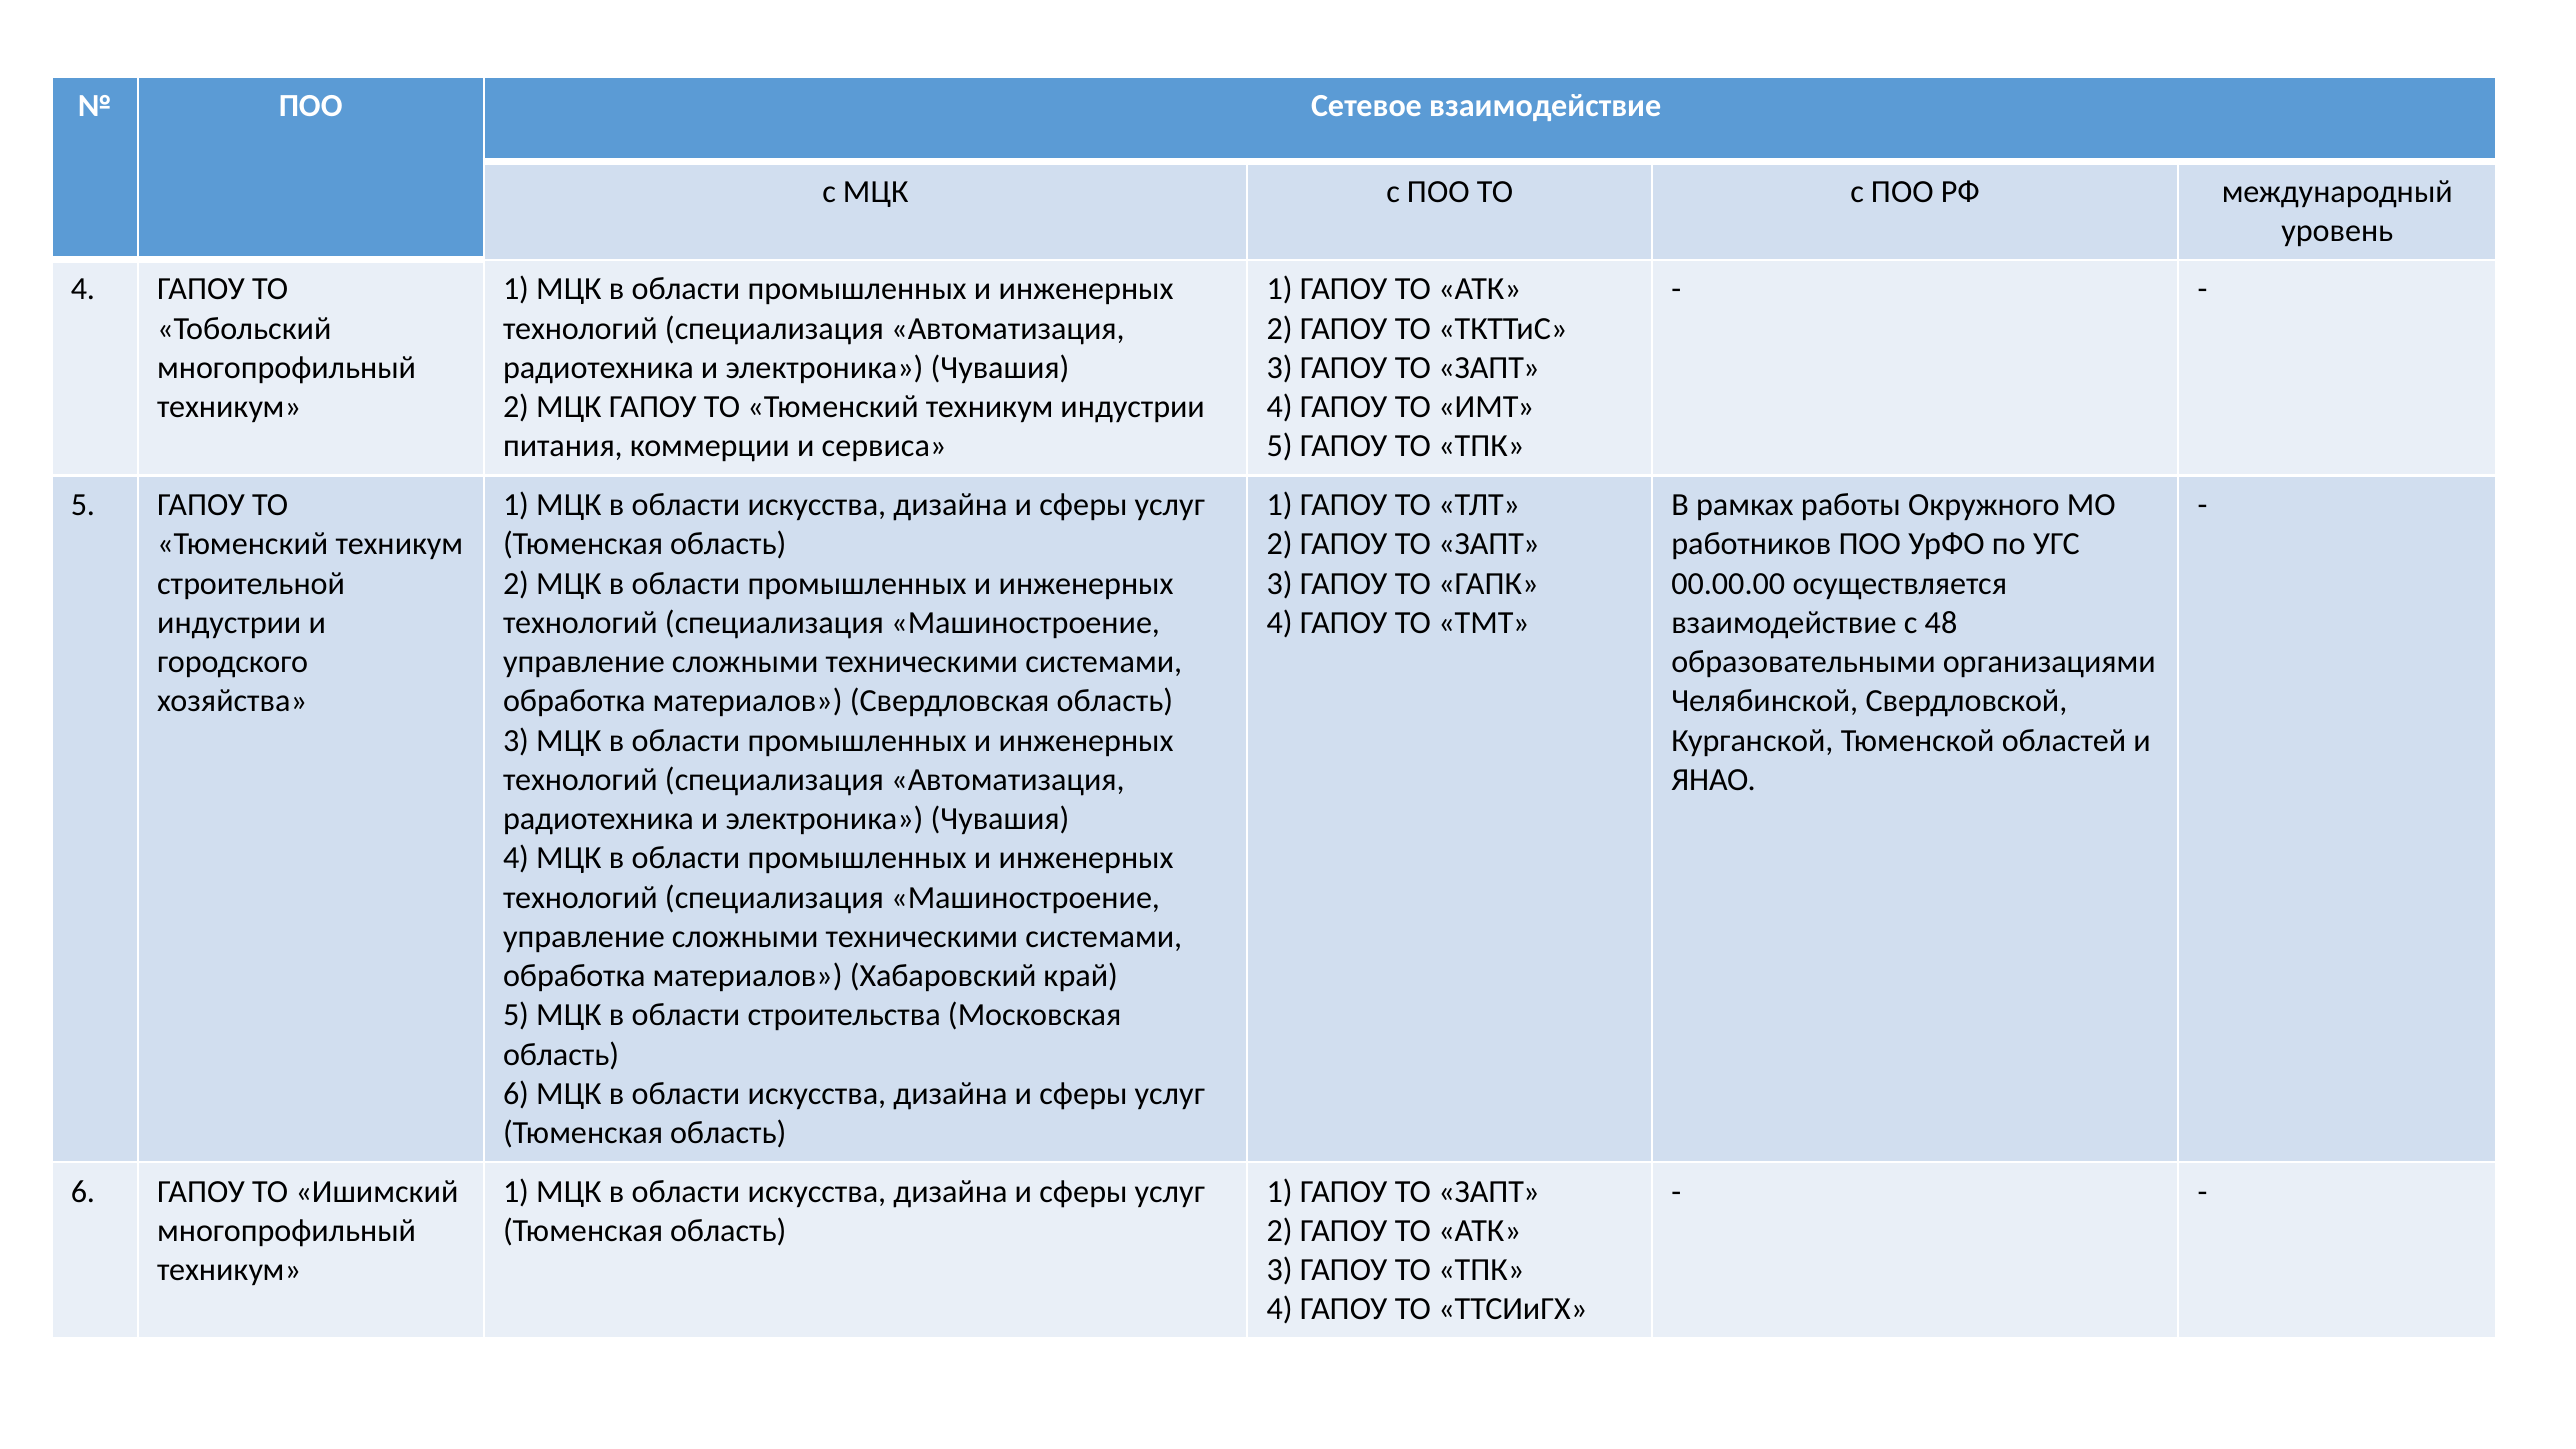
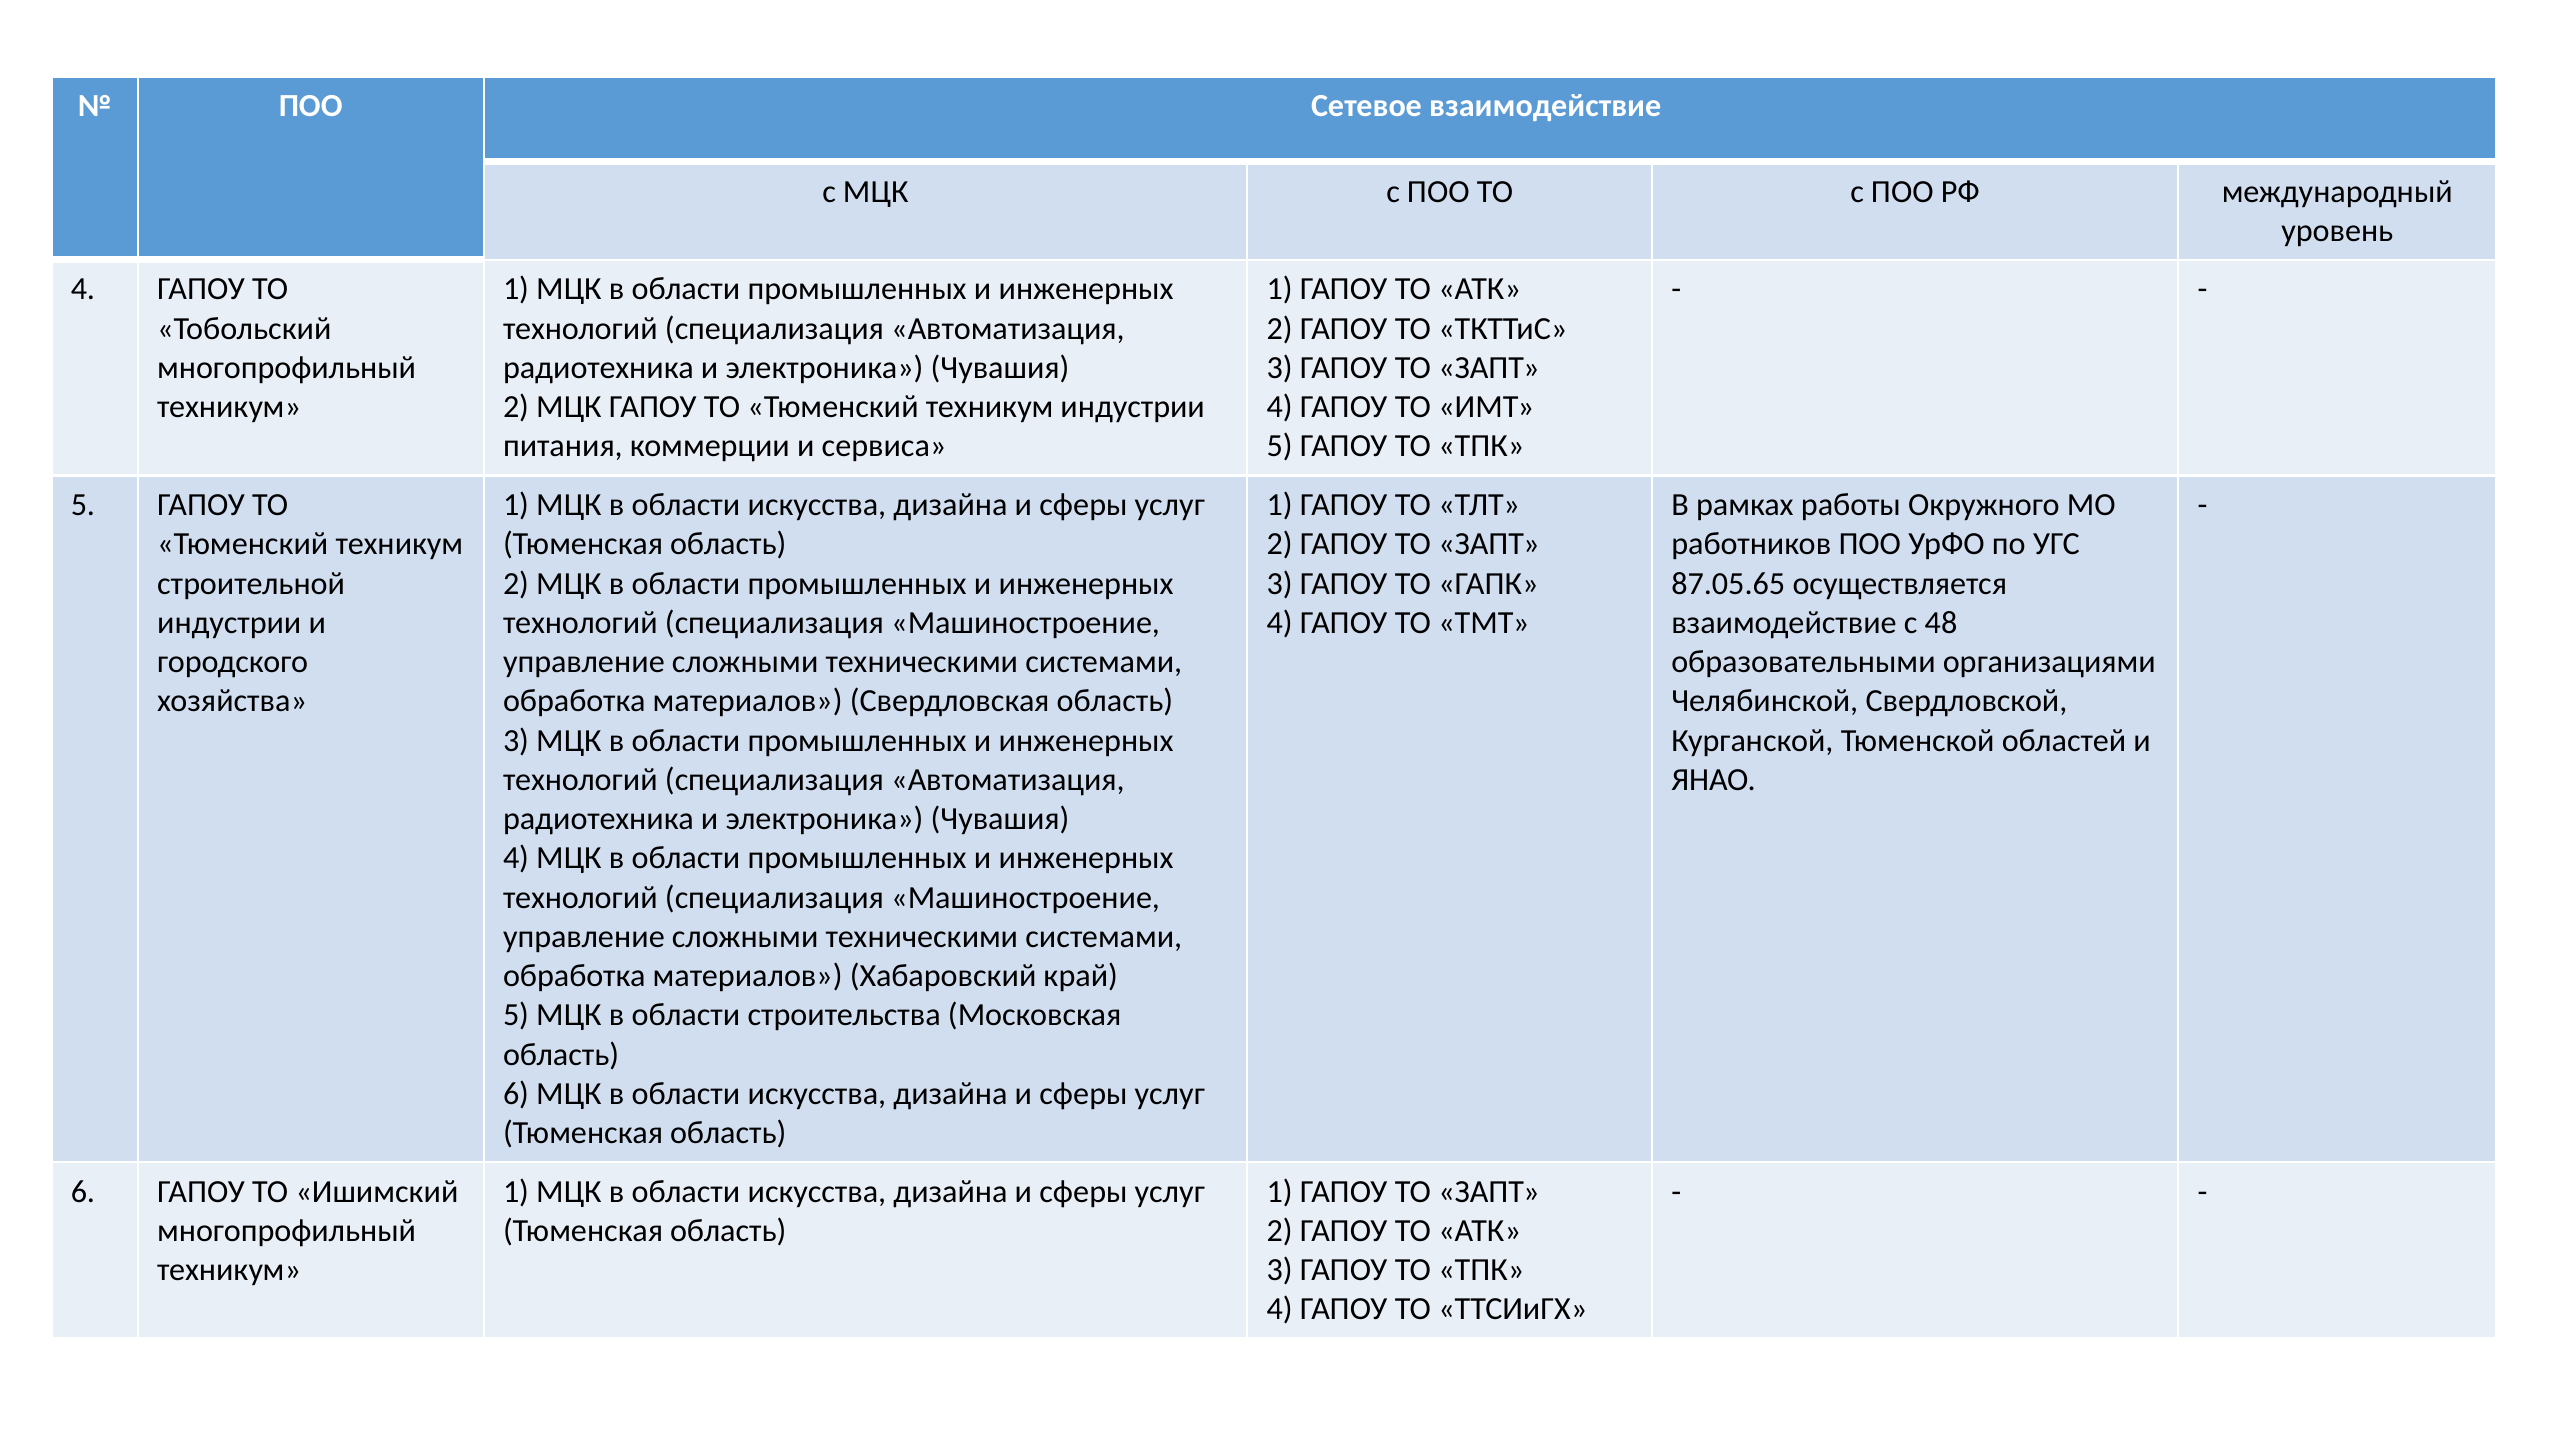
00.00.00: 00.00.00 -> 87.05.65
